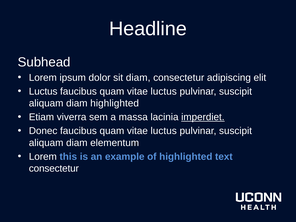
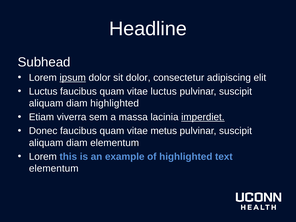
ipsum underline: none -> present
sit diam: diam -> dolor
luctus at (164, 131): luctus -> metus
consectetur at (54, 168): consectetur -> elementum
